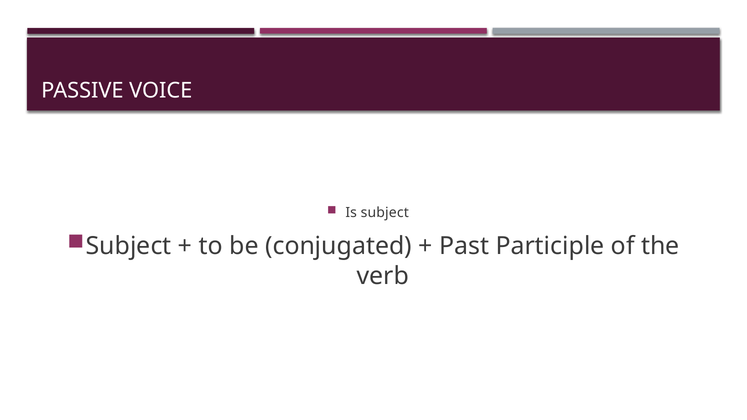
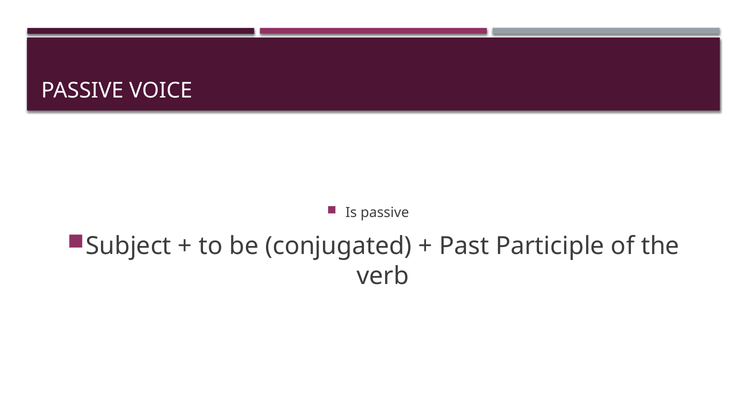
Is subject: subject -> passive
